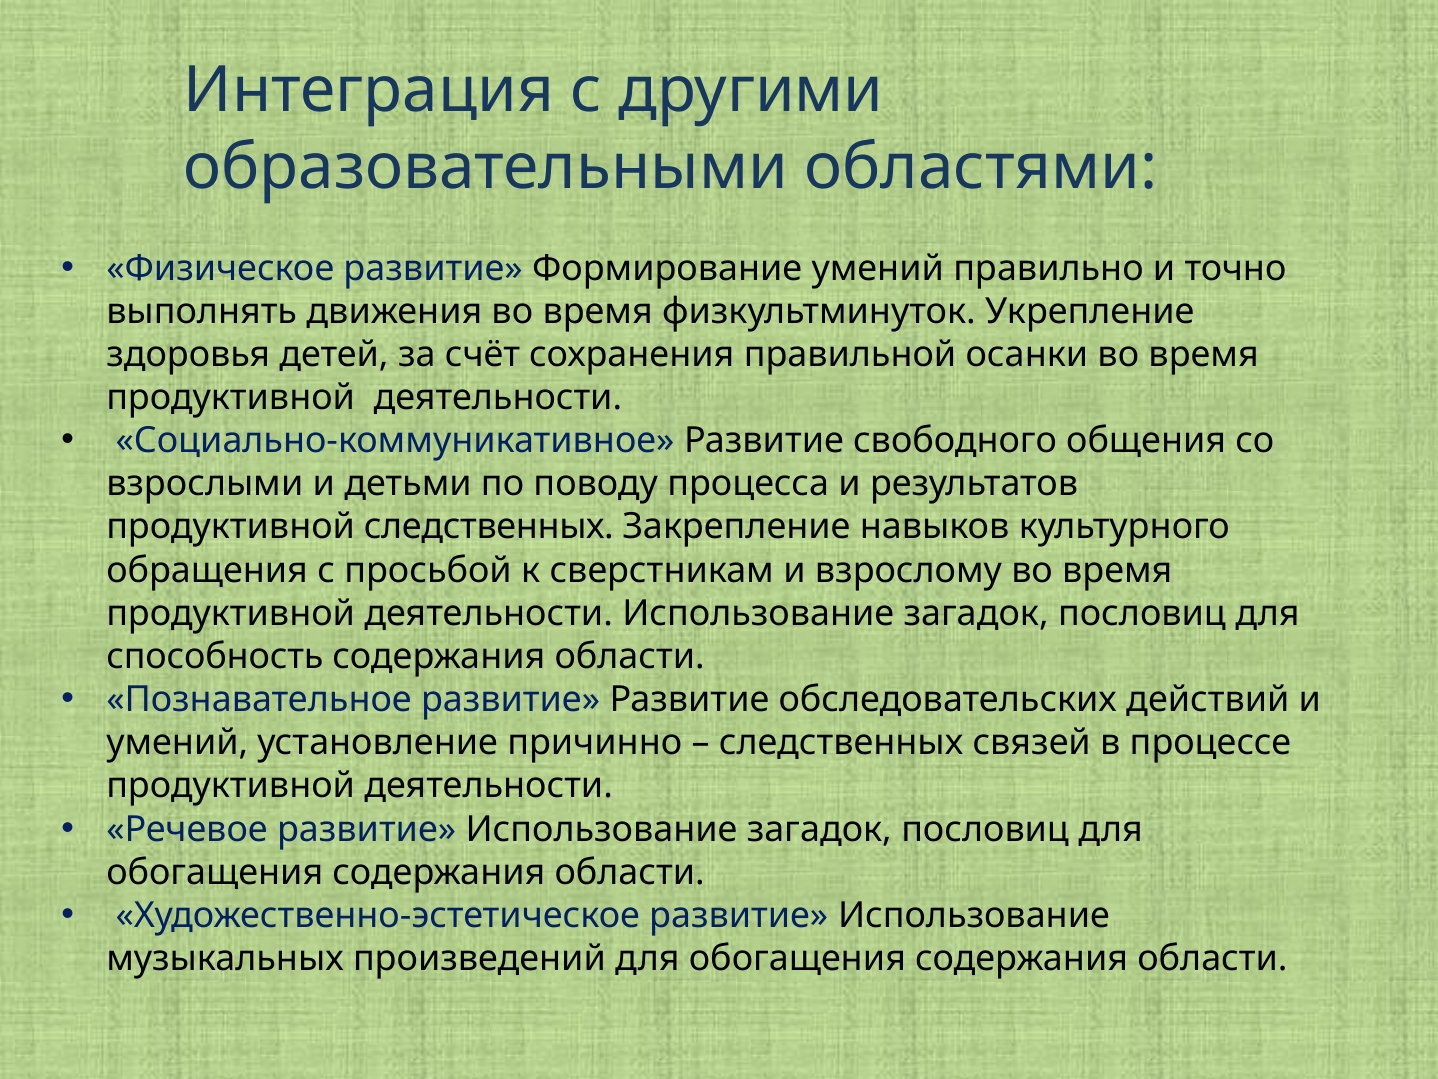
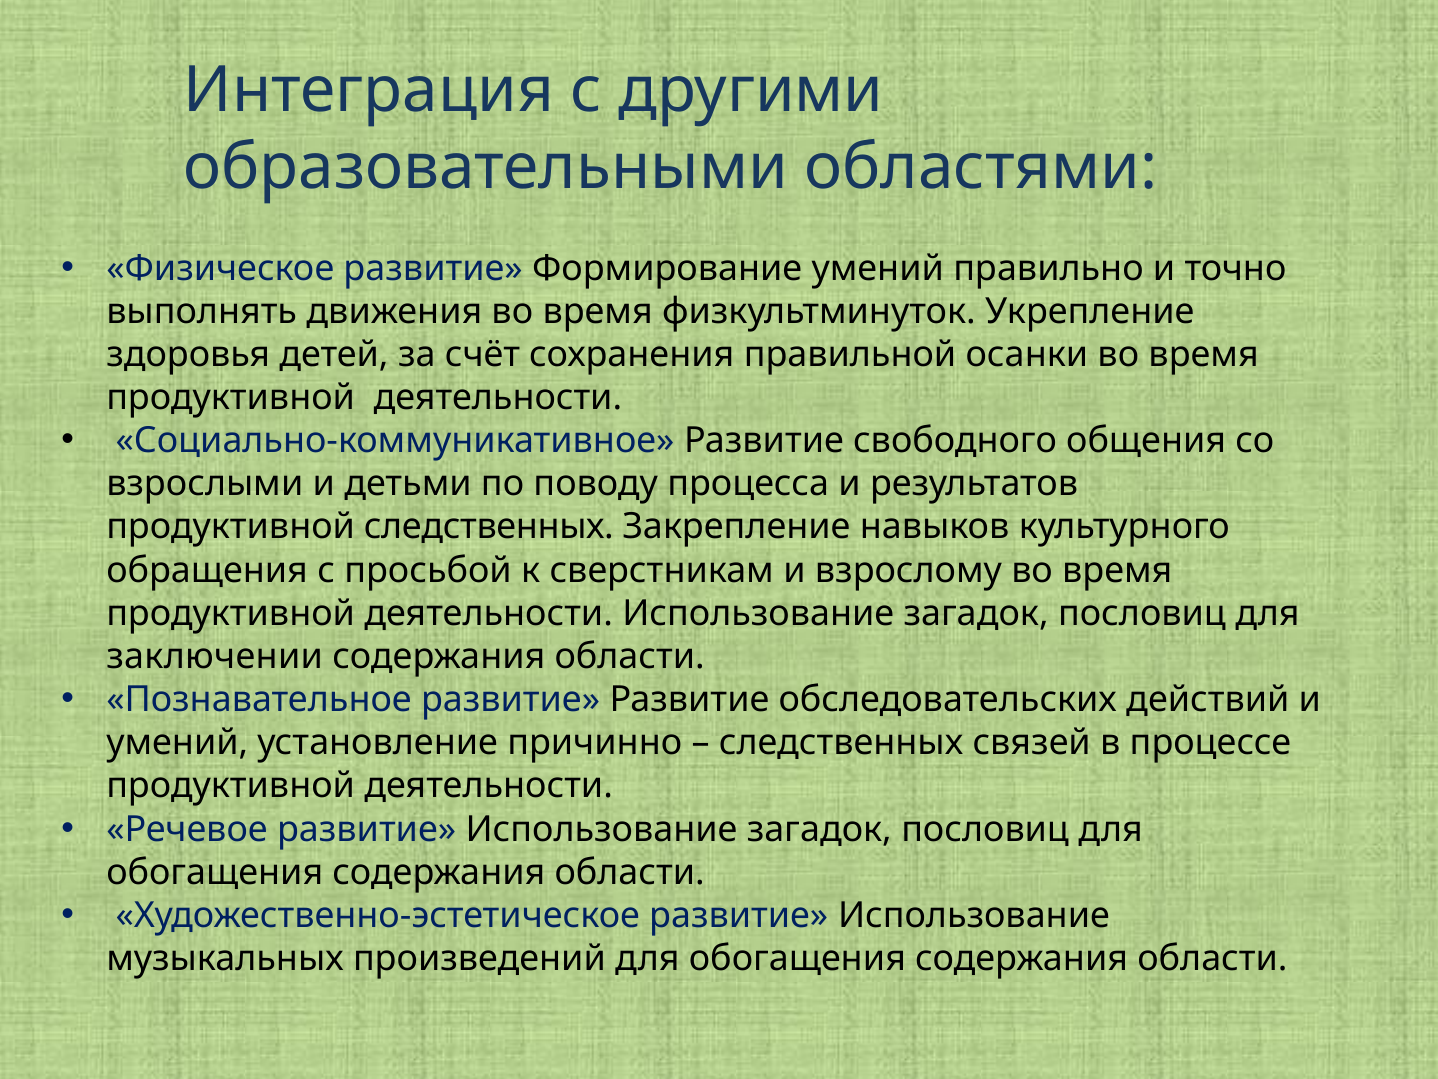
способность: способность -> заключении
